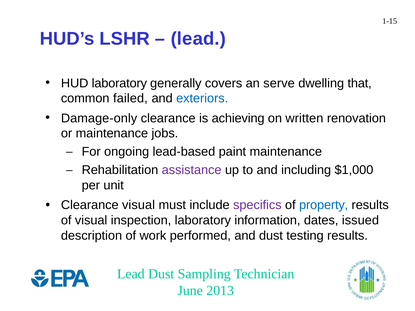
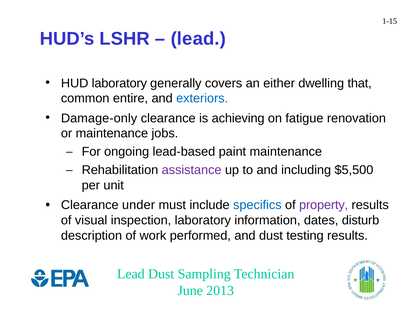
serve: serve -> either
failed: failed -> entire
written: written -> fatigue
$1,000: $1,000 -> $5,500
Clearance visual: visual -> under
specifics colour: purple -> blue
property colour: blue -> purple
issued: issued -> disturb
